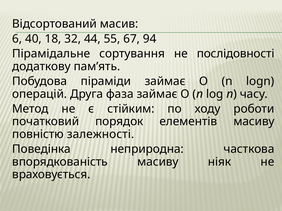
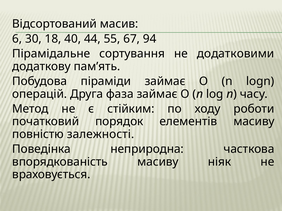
40: 40 -> 30
32: 32 -> 40
послідовності: послідовності -> додатковими
